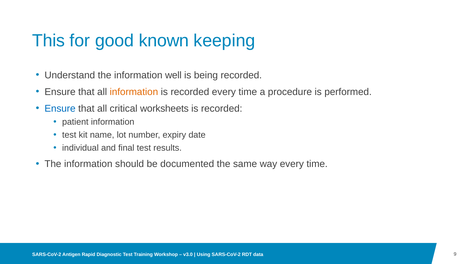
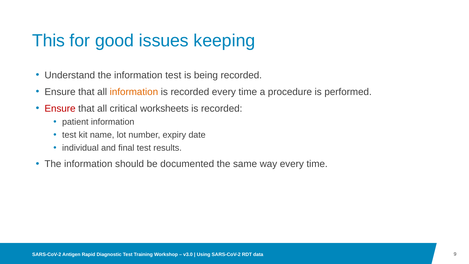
known: known -> issues
information well: well -> test
Ensure at (60, 108) colour: blue -> red
